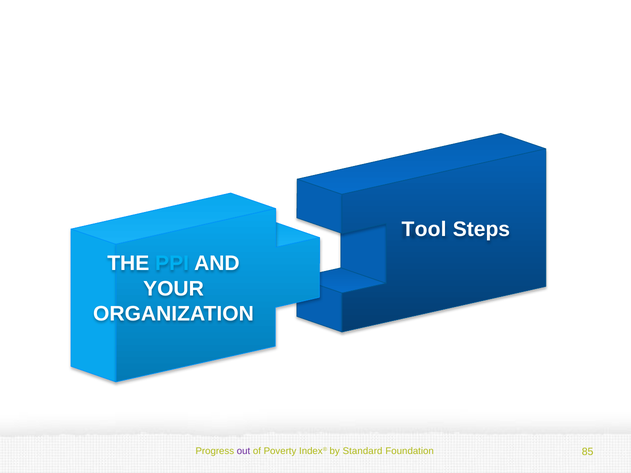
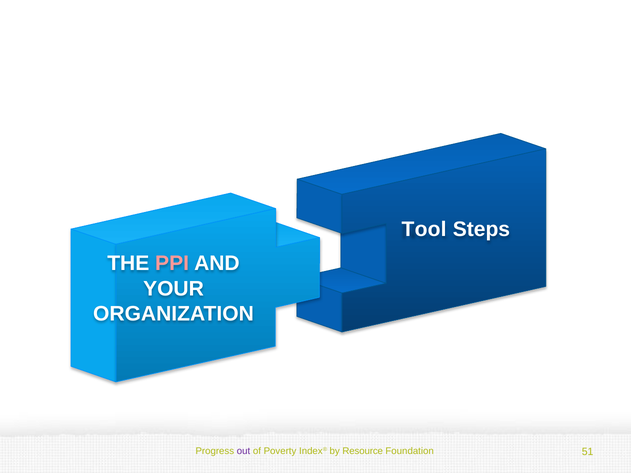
PPI colour: light blue -> pink
Standard: Standard -> Resource
85: 85 -> 51
